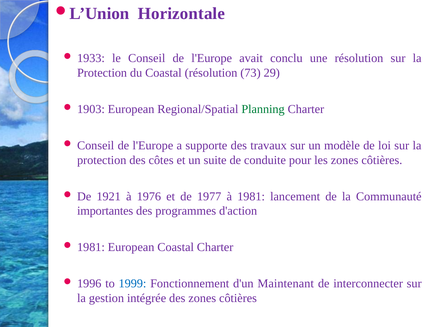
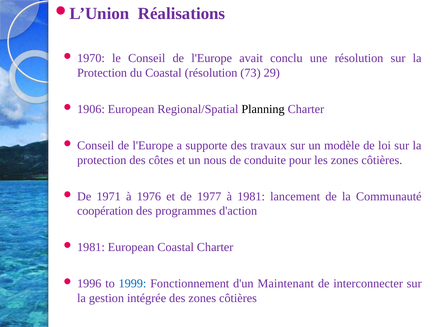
Horizontale: Horizontale -> Réalisations
1933: 1933 -> 1970
1903: 1903 -> 1906
Planning colour: green -> black
suite: suite -> nous
1921: 1921 -> 1971
importantes: importantes -> coopération
